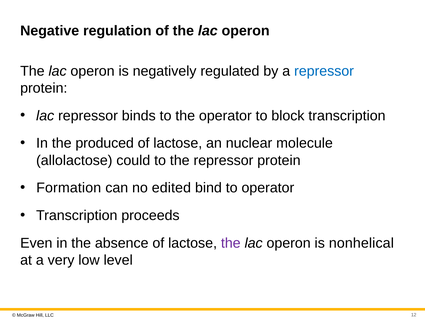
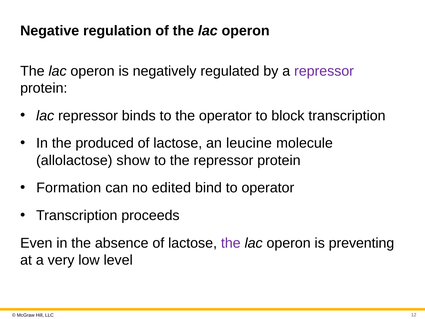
repressor at (324, 71) colour: blue -> purple
nuclear: nuclear -> leucine
could: could -> show
nonhelical: nonhelical -> preventing
